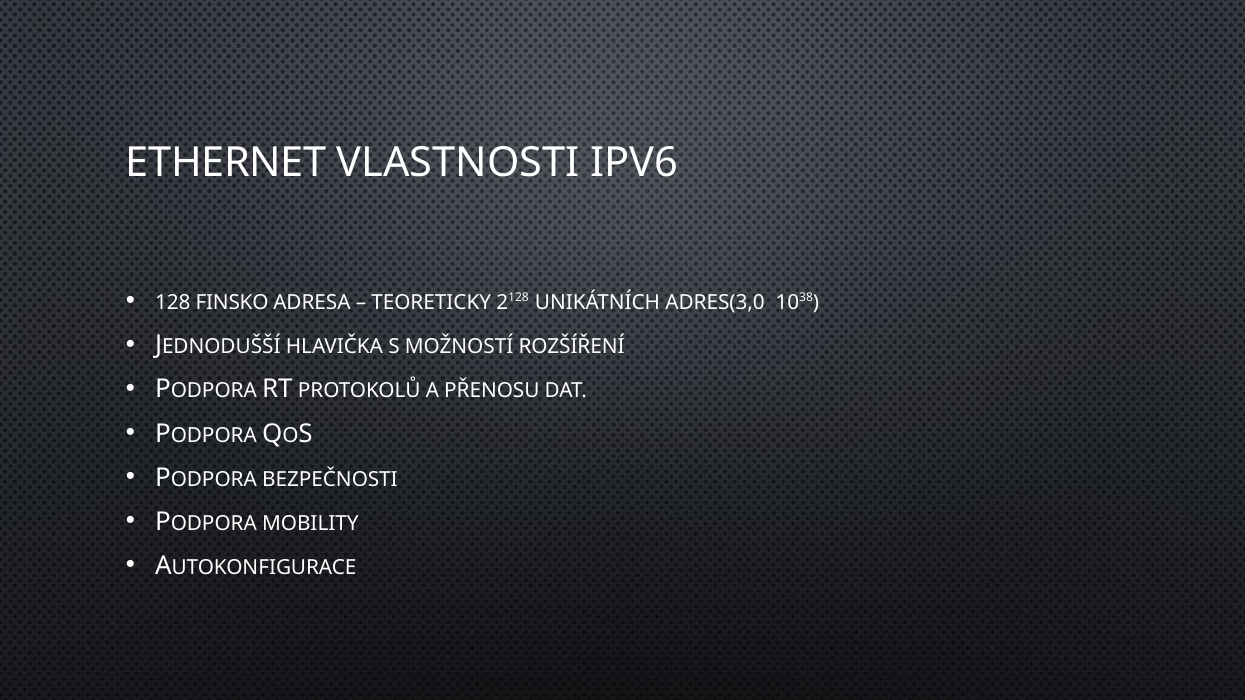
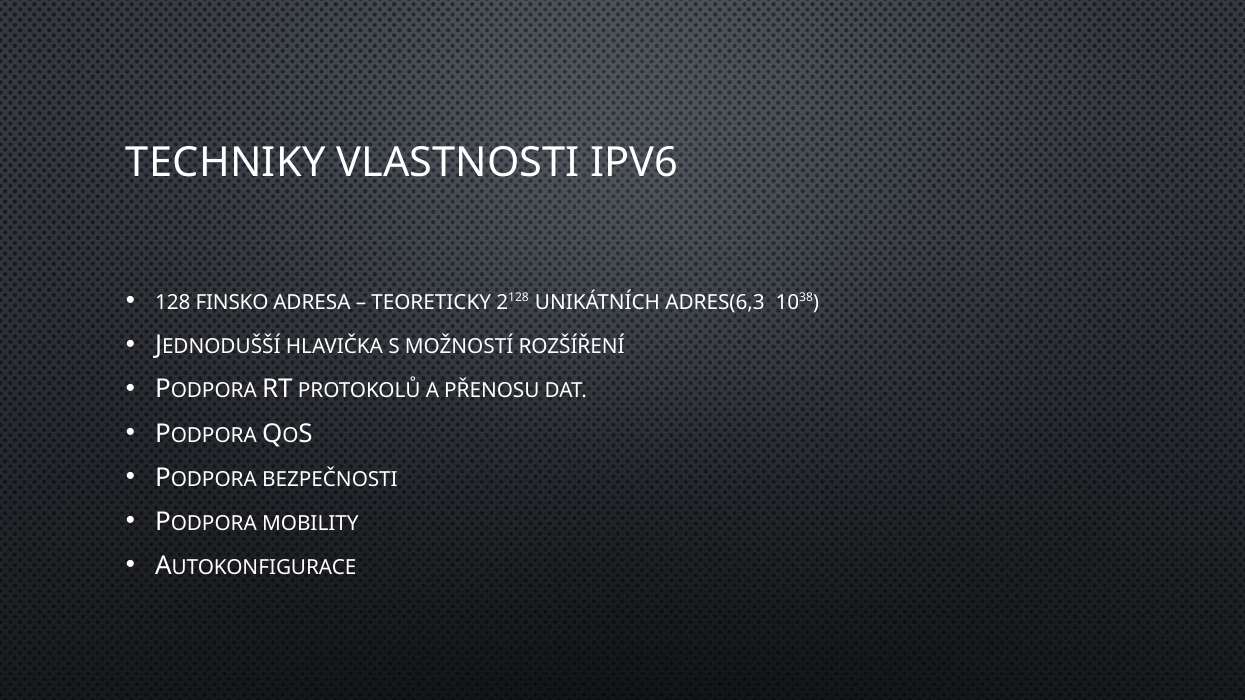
ETHERNET: ETHERNET -> TECHNIKY
ADRES(3,0: ADRES(3,0 -> ADRES(6,3
